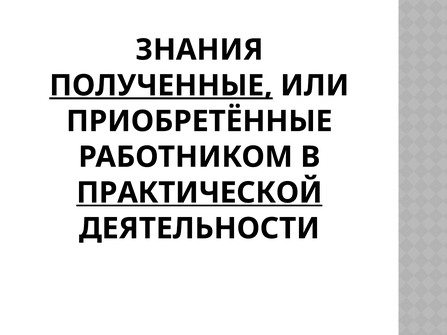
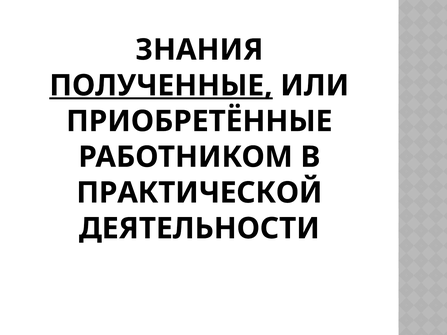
ПРАКТИЧЕСКОЙ underline: present -> none
